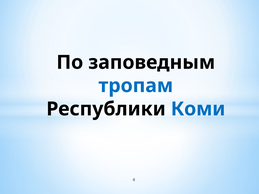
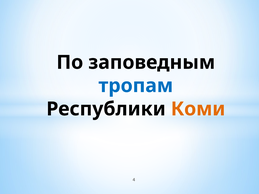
Коми colour: blue -> orange
